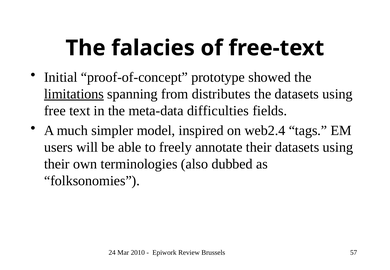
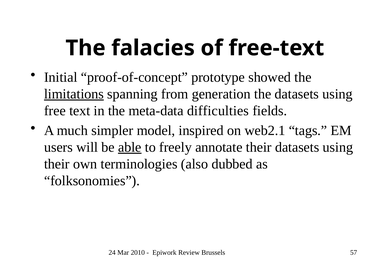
distributes: distributes -> generation
web2.4: web2.4 -> web2.1
able underline: none -> present
